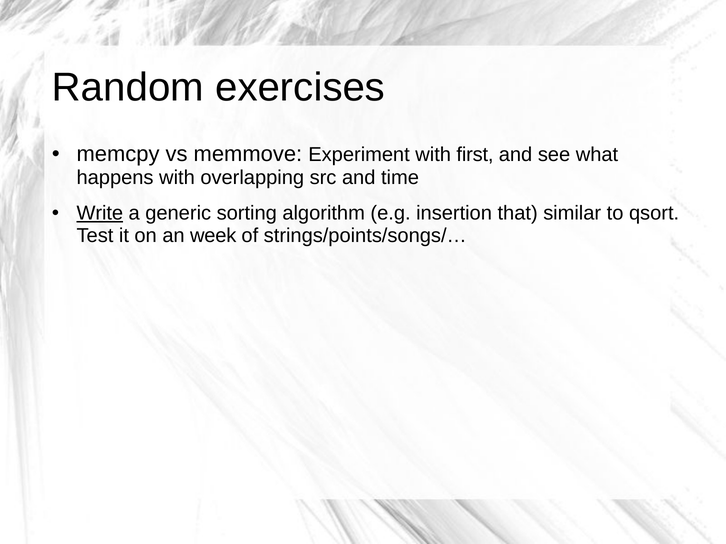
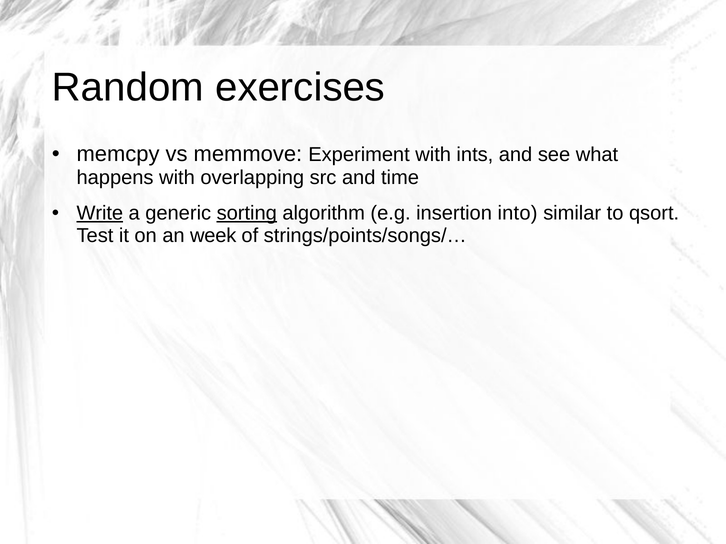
first: first -> ints
sorting underline: none -> present
that: that -> into
